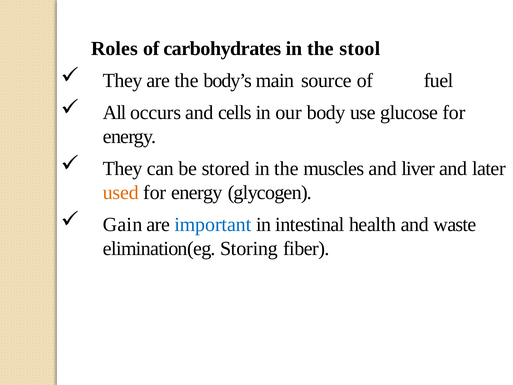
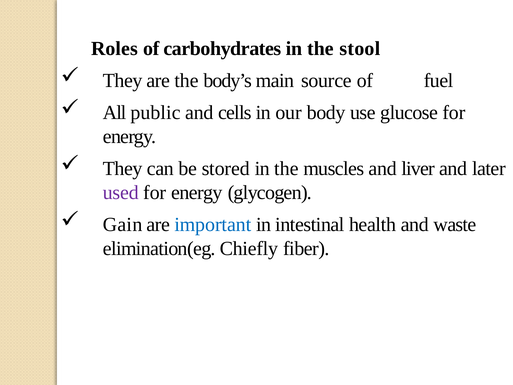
occurs: occurs -> public
used colour: orange -> purple
Storing: Storing -> Chiefly
